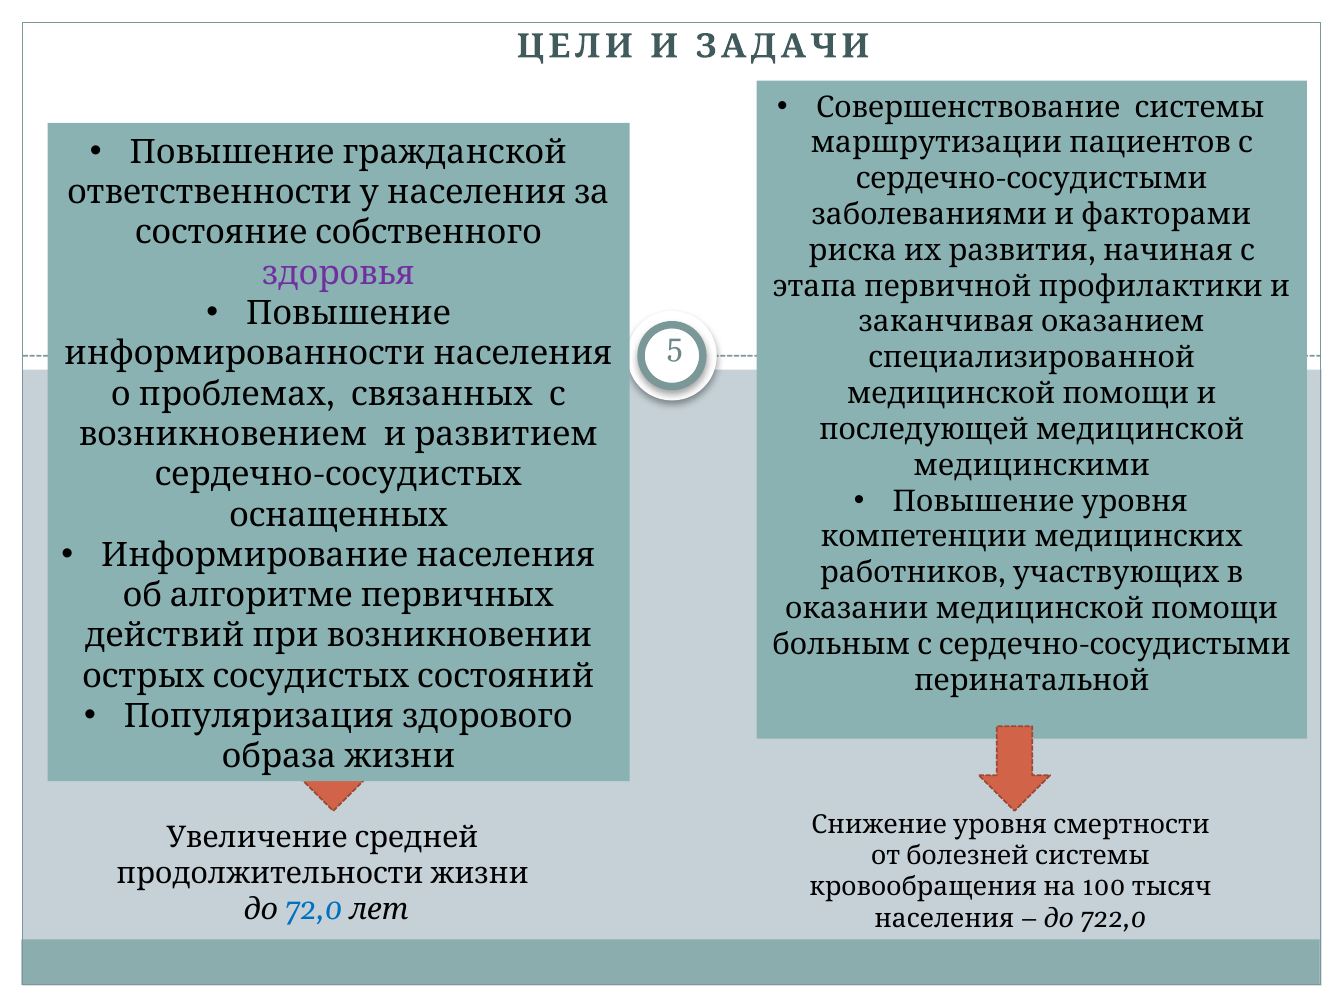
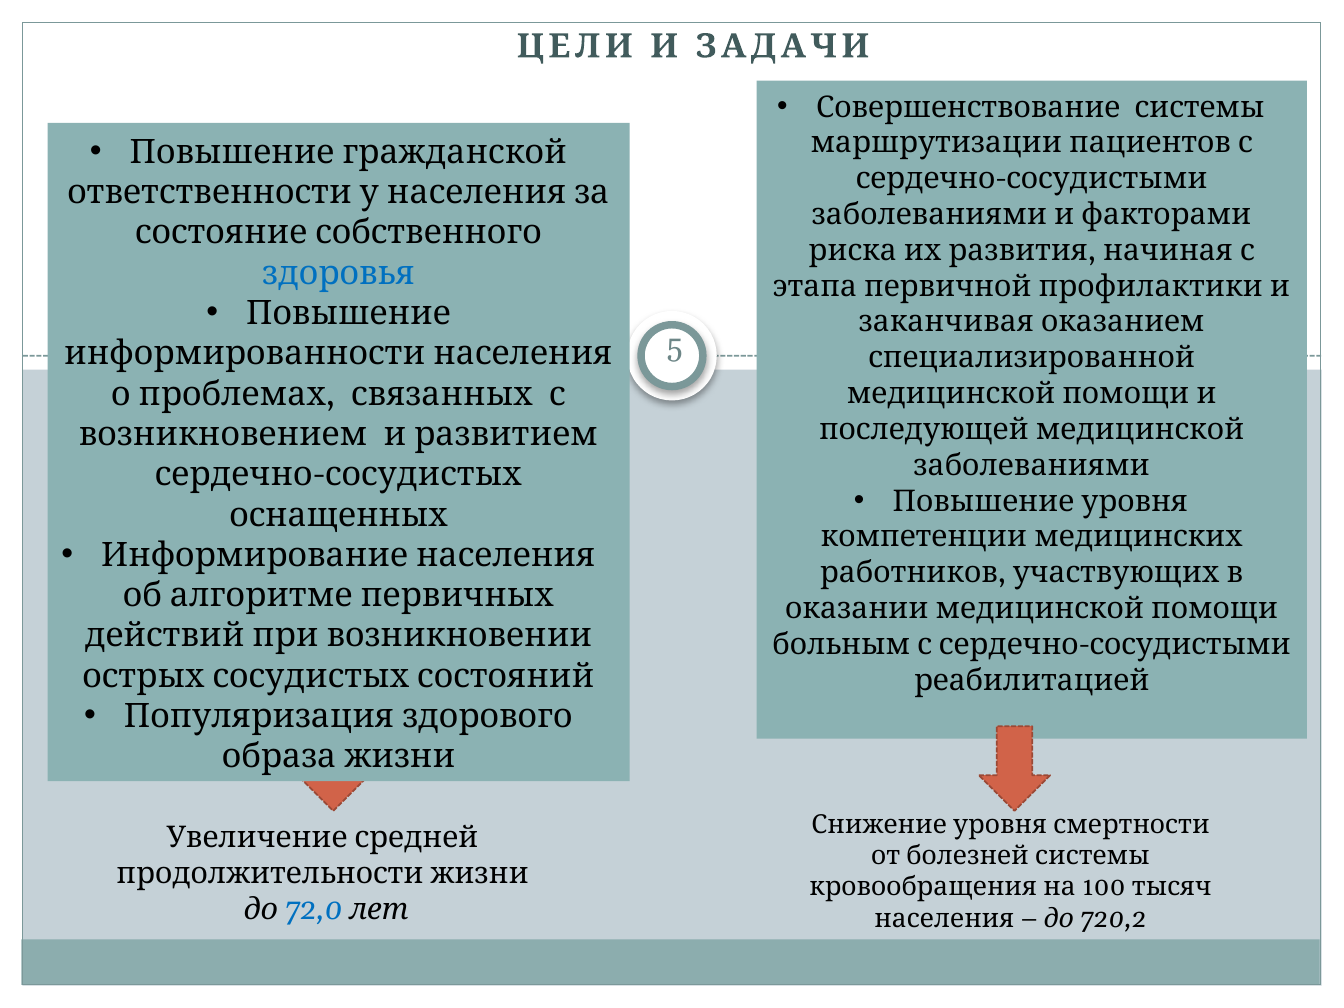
здоровья colour: purple -> blue
медицинскими: медицинскими -> заболеваниями
перинатальной: перинатальной -> реабилитацией
722,0: 722,0 -> 720,2
